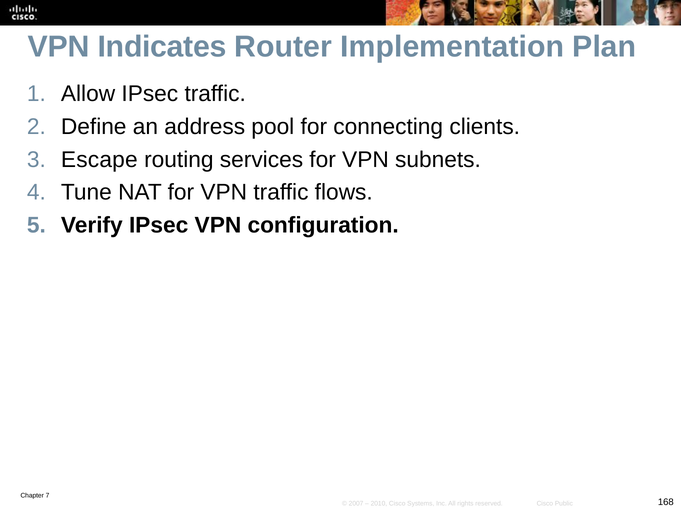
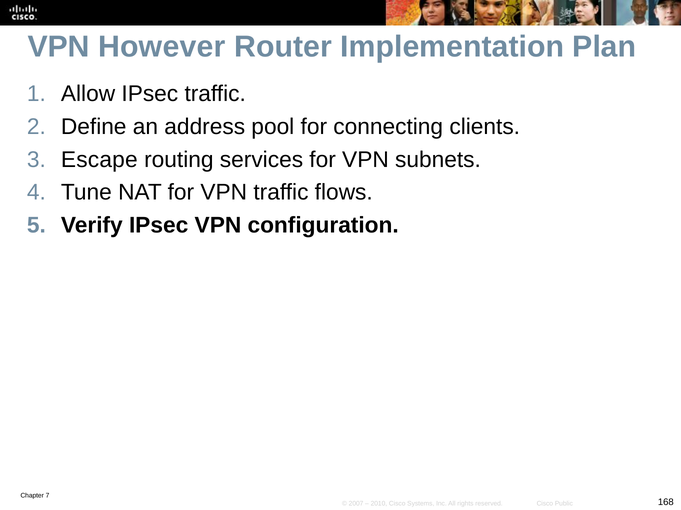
Indicates: Indicates -> However
